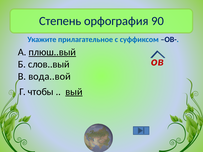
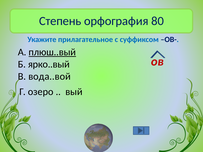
90: 90 -> 80
слов..вый: слов..вый -> ярко..вый
чтобы: чтобы -> озеро
вый underline: present -> none
